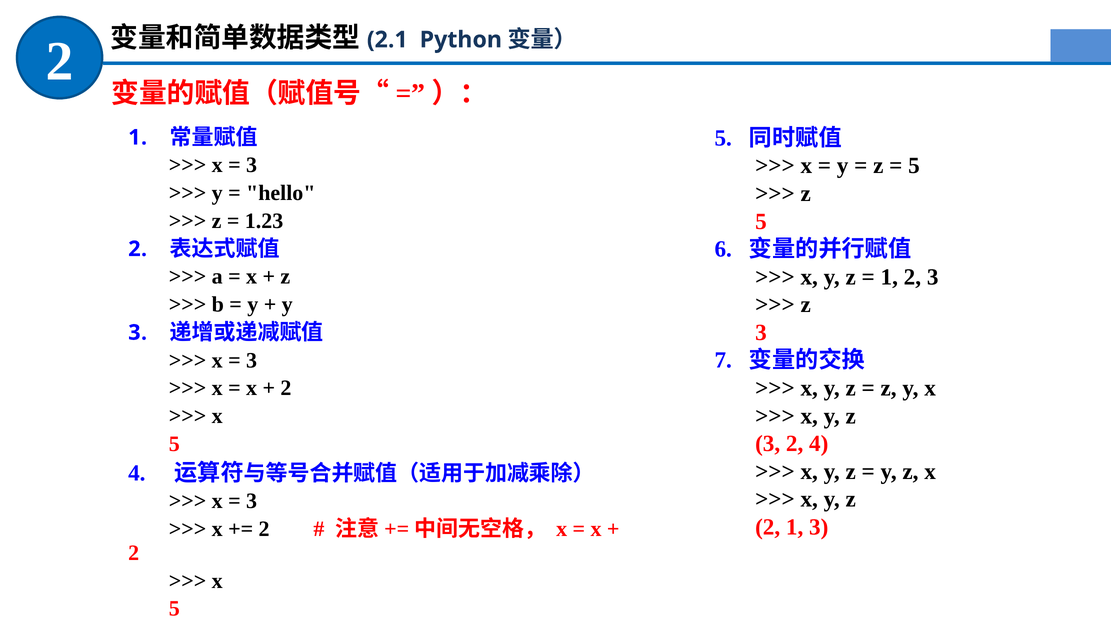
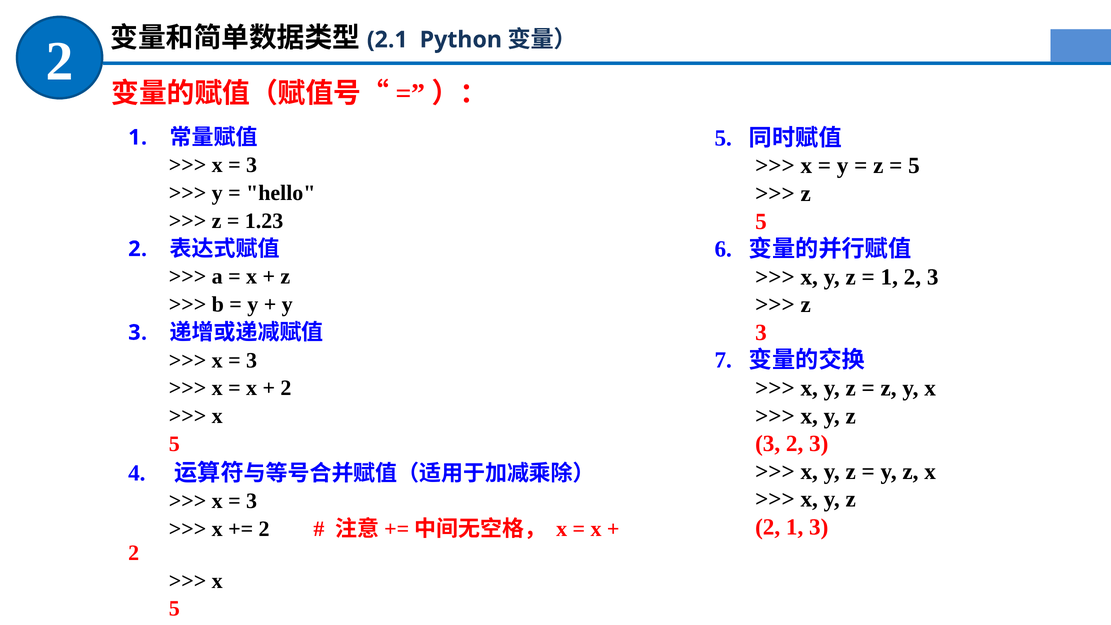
3 2 4: 4 -> 3
